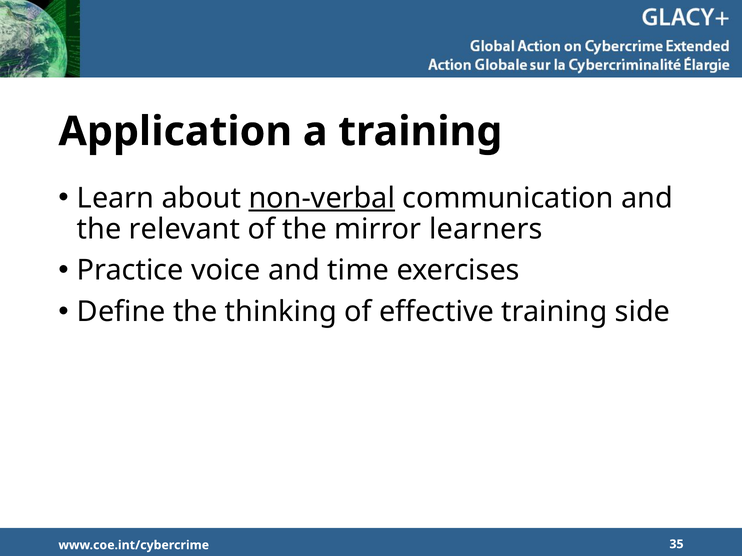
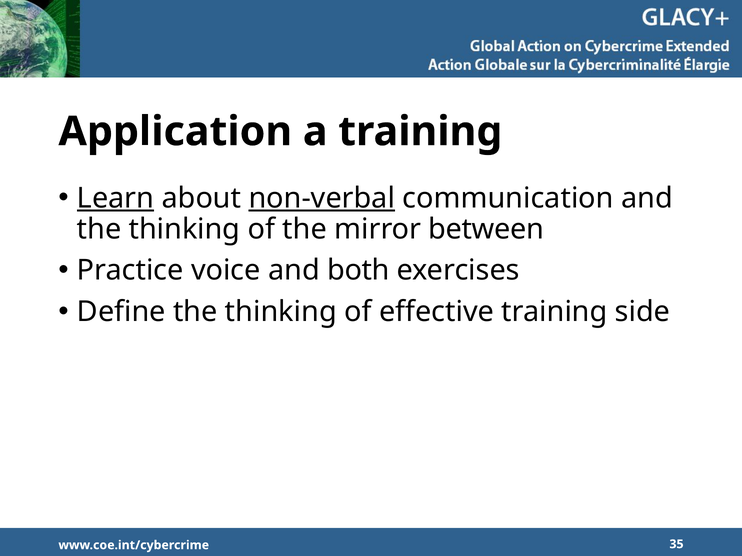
Learn underline: none -> present
relevant at (185, 229): relevant -> thinking
learners: learners -> between
time: time -> both
